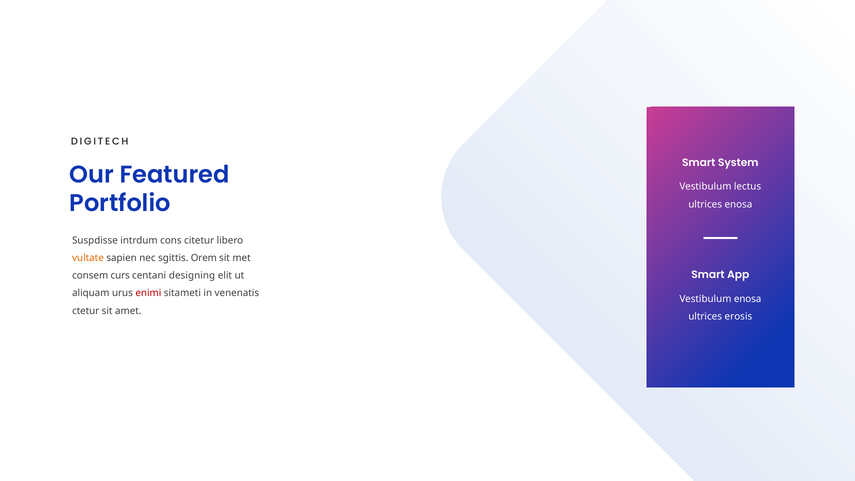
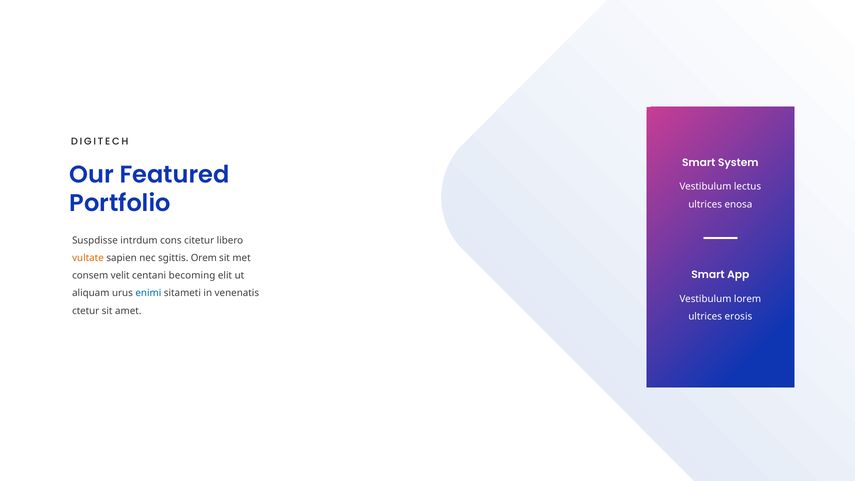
curs: curs -> velit
designing: designing -> becoming
enimi colour: red -> blue
Vestibulum enosa: enosa -> lorem
